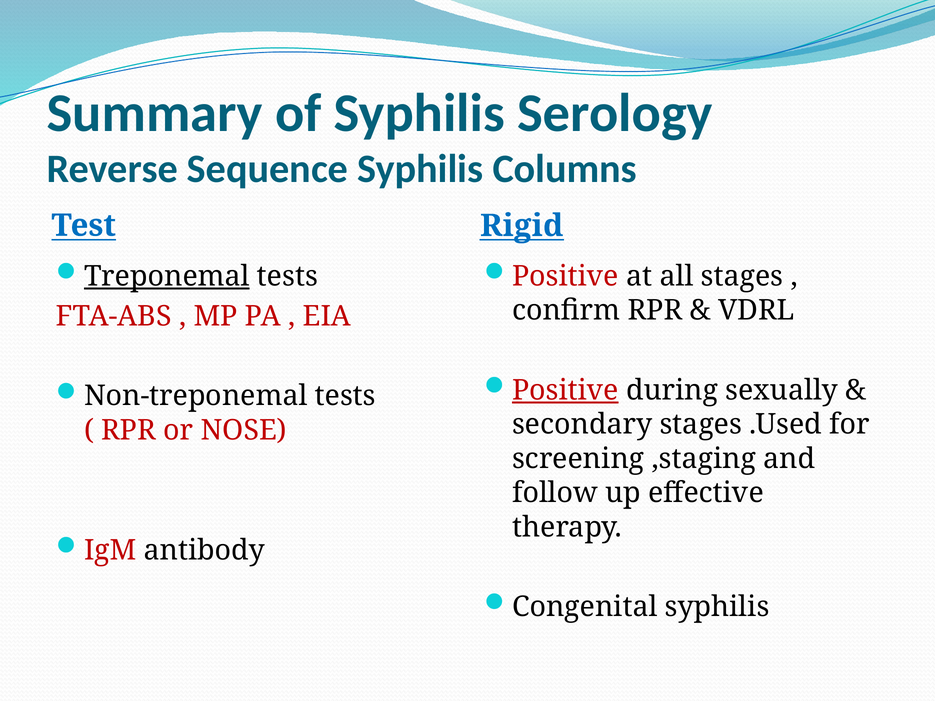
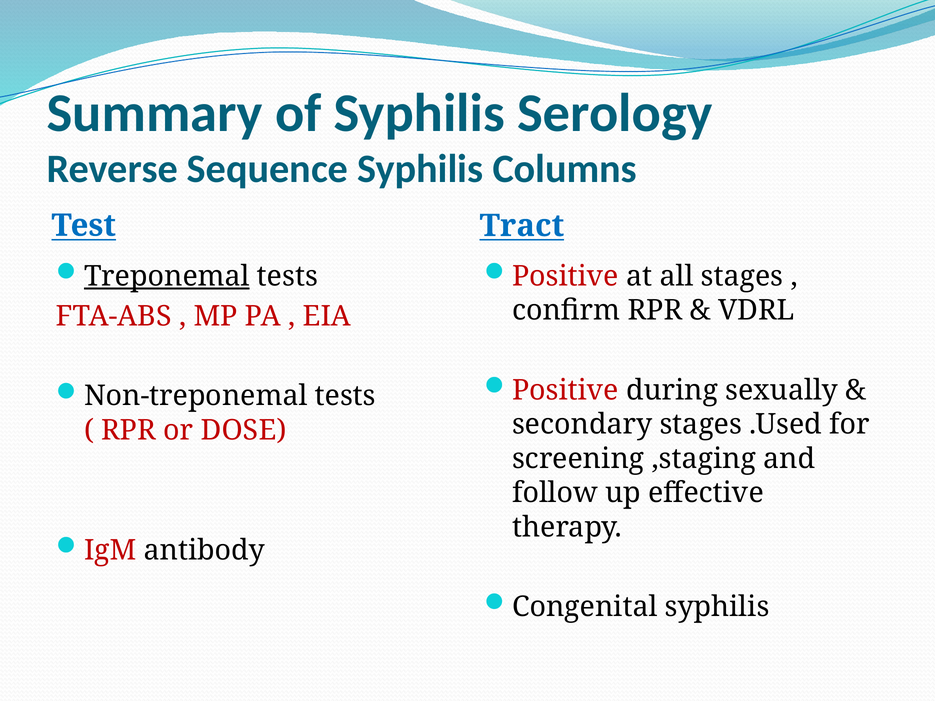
Rigid: Rigid -> Tract
Positive at (566, 390) underline: present -> none
NOSE: NOSE -> DOSE
